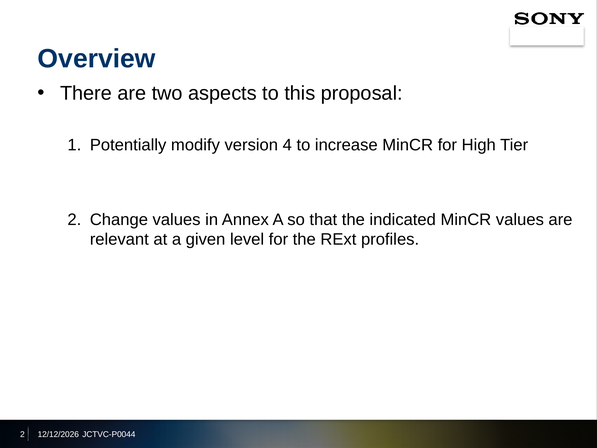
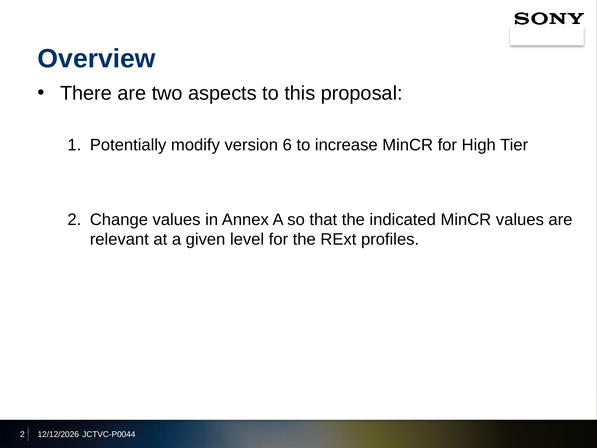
4: 4 -> 6
